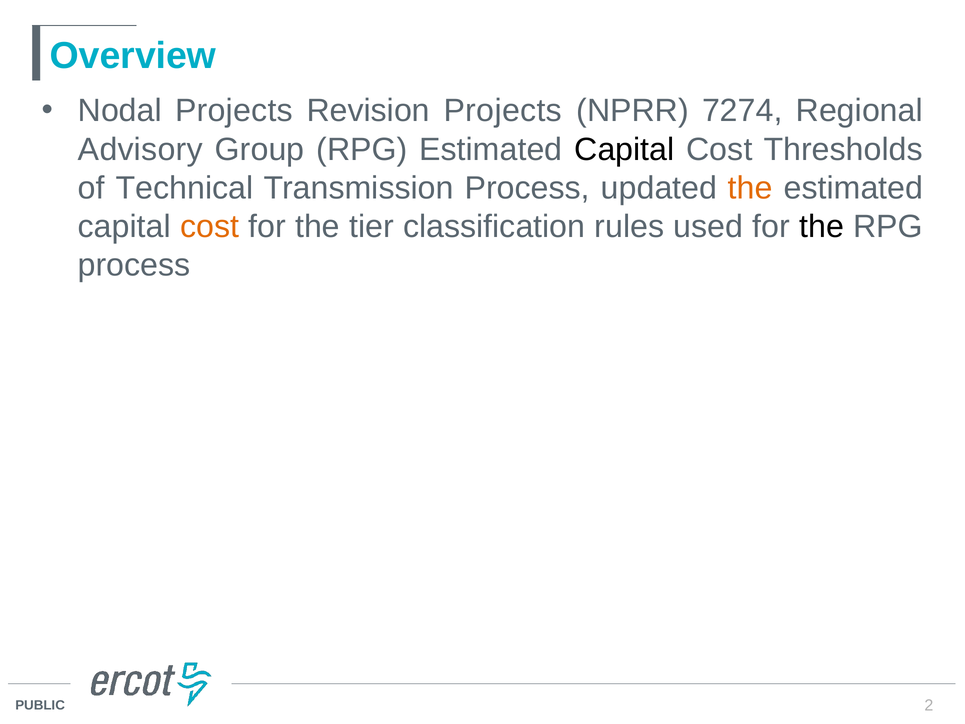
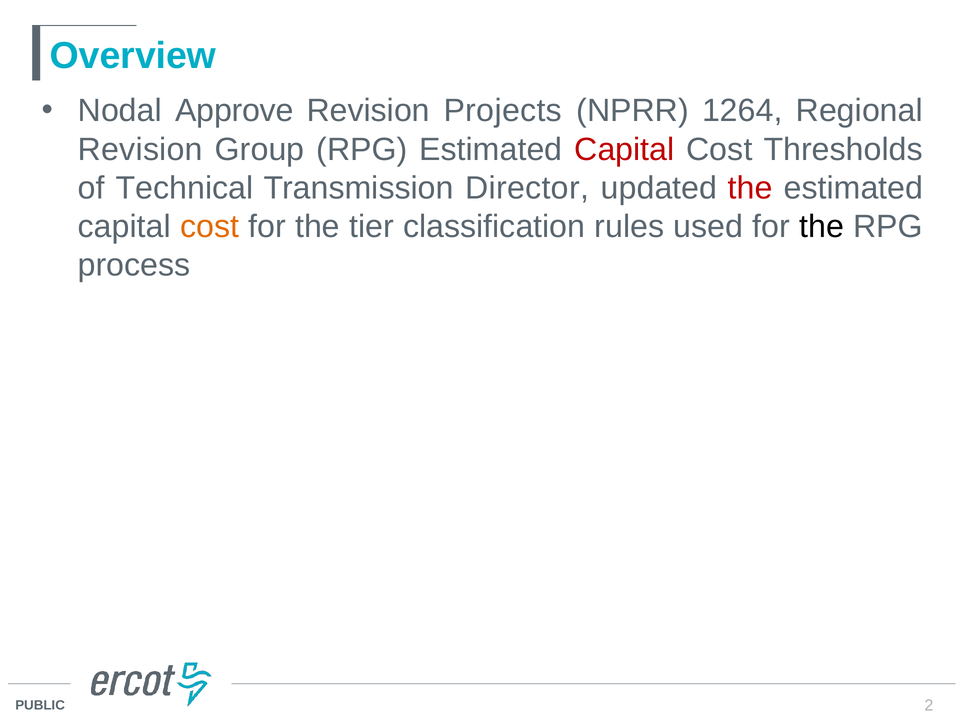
Nodal Projects: Projects -> Approve
7274: 7274 -> 1264
Advisory at (140, 149): Advisory -> Revision
Capital at (624, 149) colour: black -> red
Transmission Process: Process -> Director
the at (750, 188) colour: orange -> red
